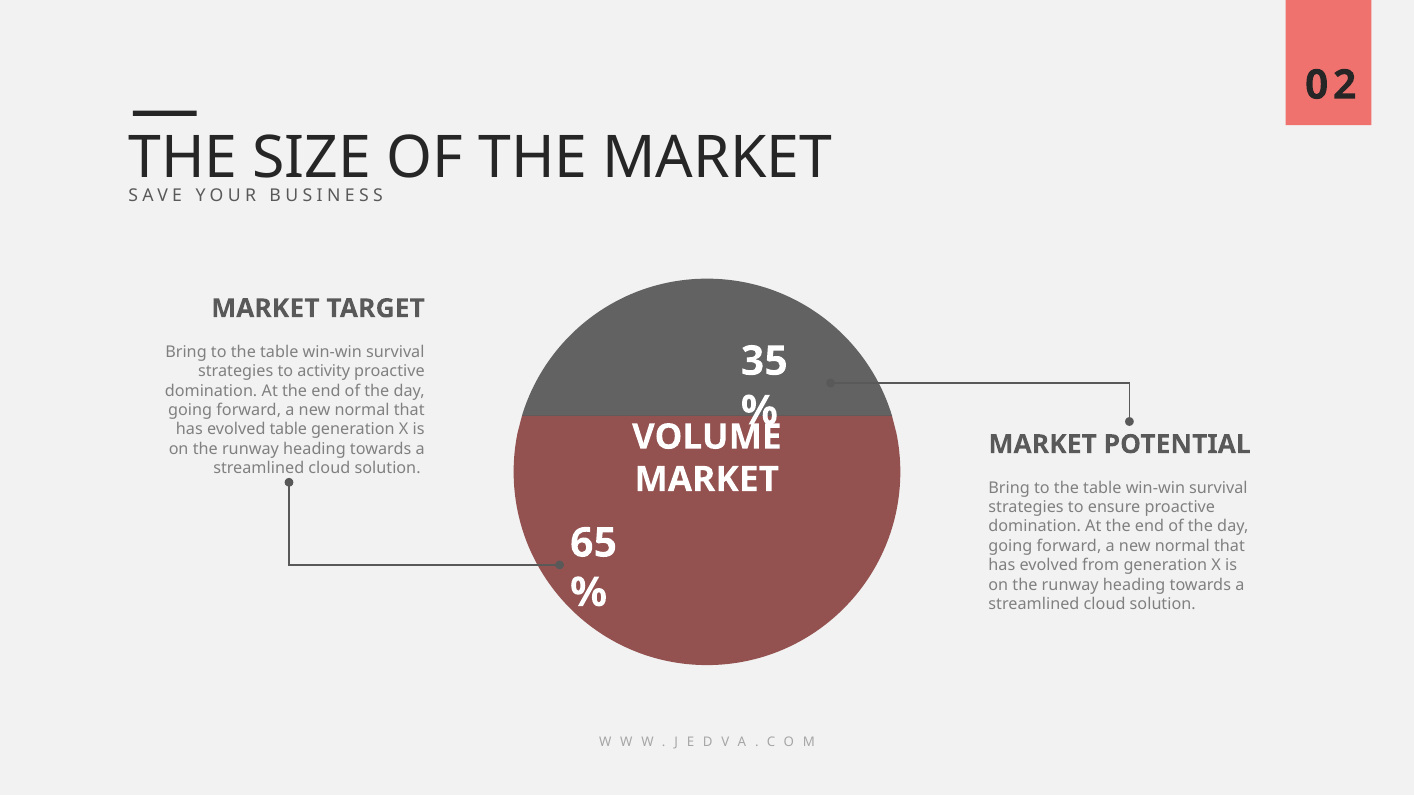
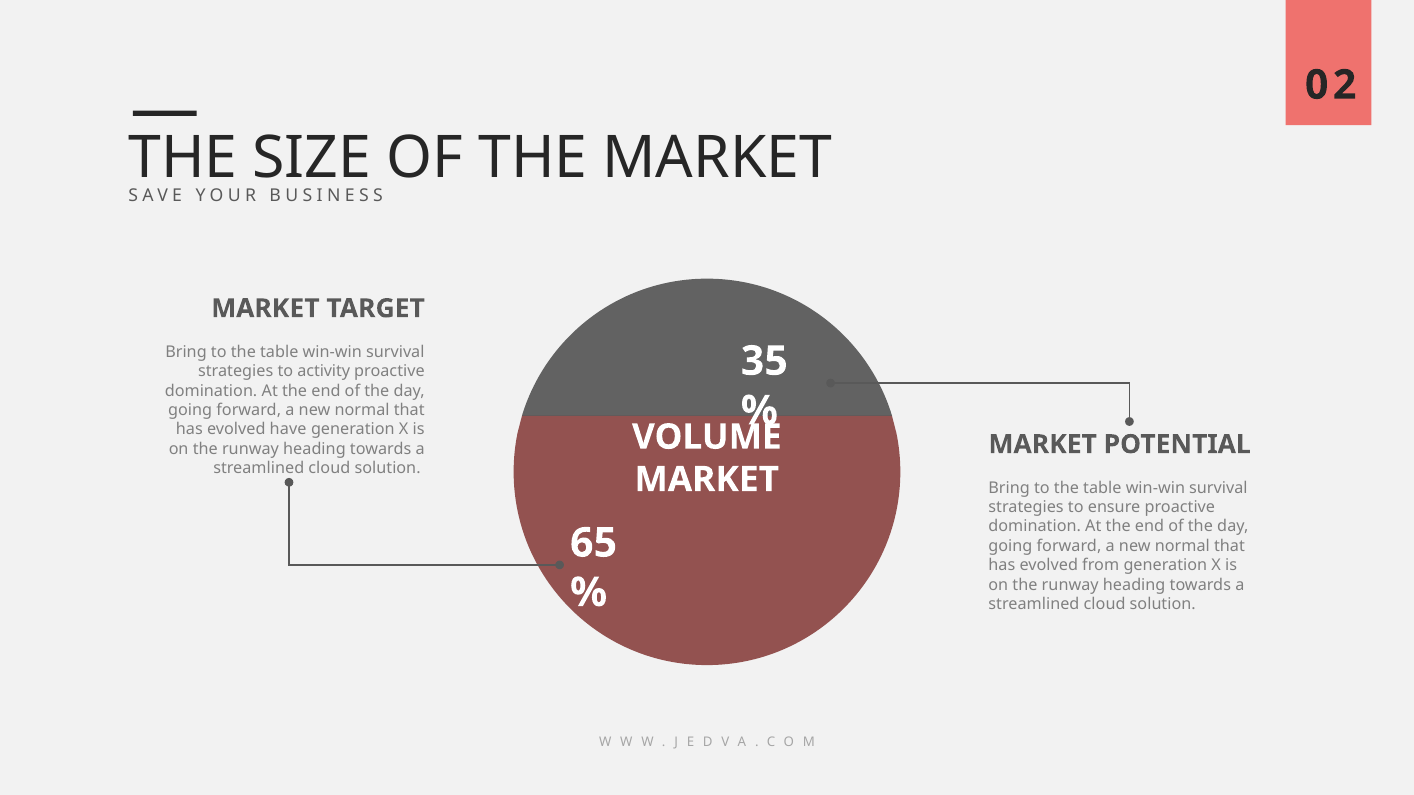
evolved table: table -> have
